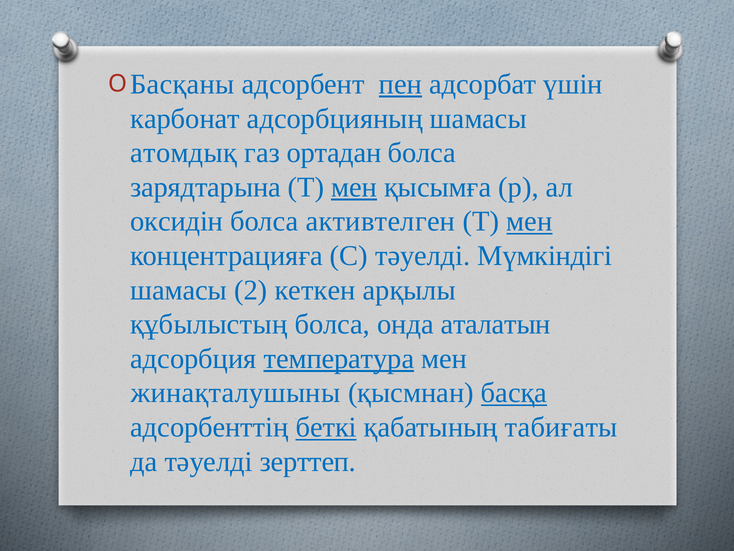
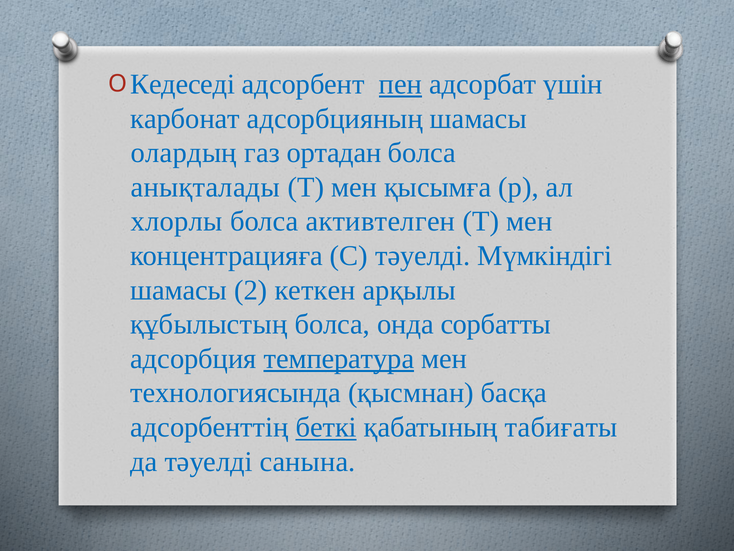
Басқаны: Басқаны -> Кедеседі
атомдық: атомдық -> олардың
зарядтарына: зарядтарына -> анықталады
мен at (354, 187) underline: present -> none
оксидін: оксидін -> хлорлы
мен at (529, 221) underline: present -> none
аталатын: аталатын -> сорбатты
жинақталушыны: жинақталушыны -> технологиясында
басқа underline: present -> none
зерттеп: зерттеп -> санына
